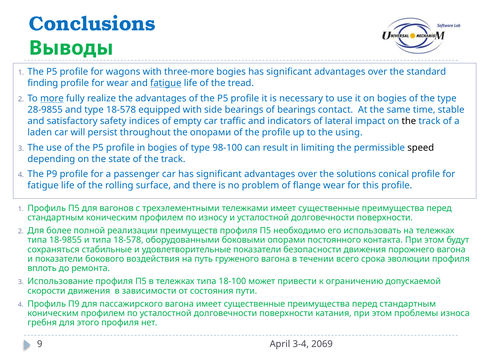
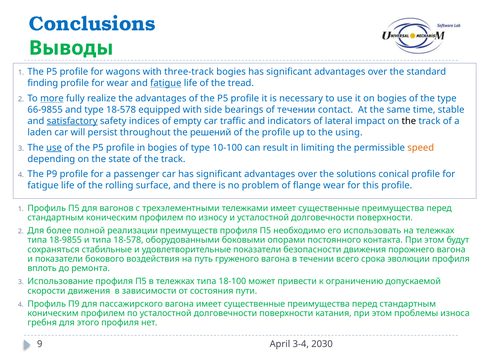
three-more: three-more -> three-track
28-9855: 28-9855 -> 66-9855
of bearings: bearings -> течении
satisfactory underline: none -> present
the опорами: опорами -> решений
use at (54, 147) underline: none -> present
98-100: 98-100 -> 10-100
speed colour: black -> orange
2069: 2069 -> 2030
